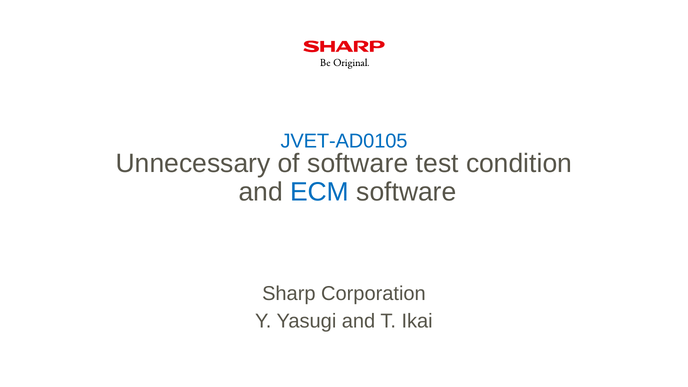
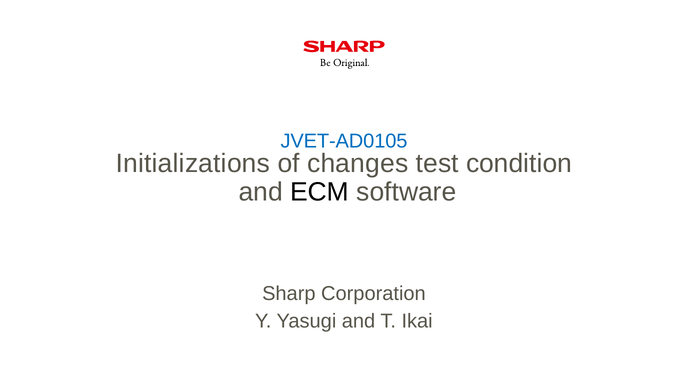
Unnecessary: Unnecessary -> Initializations
of software: software -> changes
ECM colour: blue -> black
